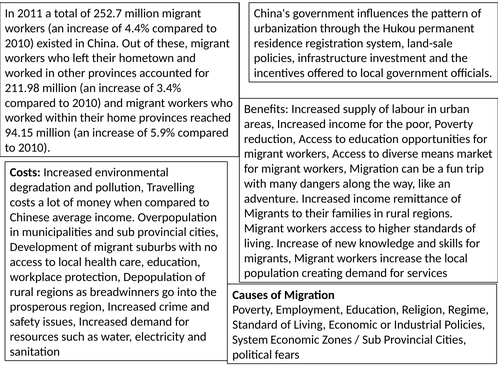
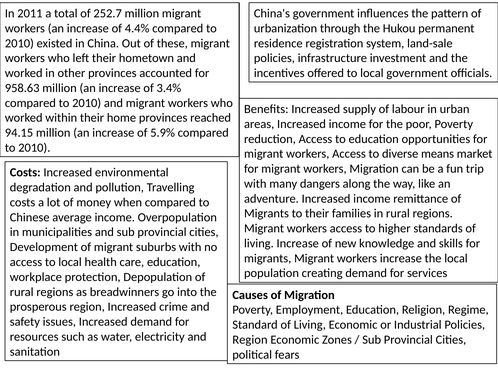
211.98: 211.98 -> 958.63
System at (250, 340): System -> Region
